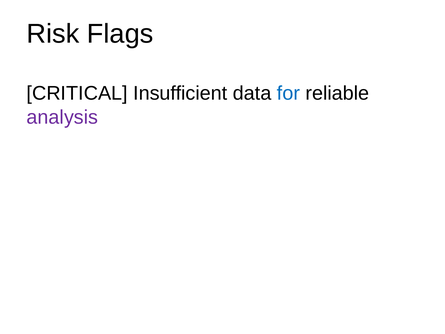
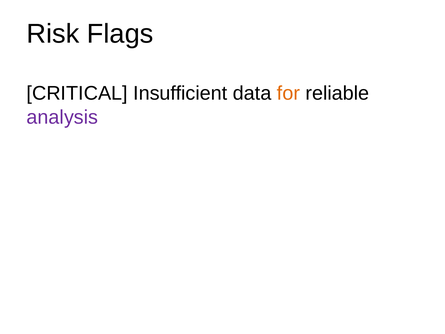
for colour: blue -> orange
